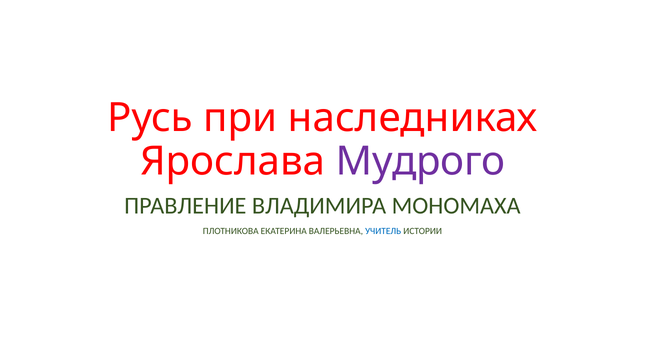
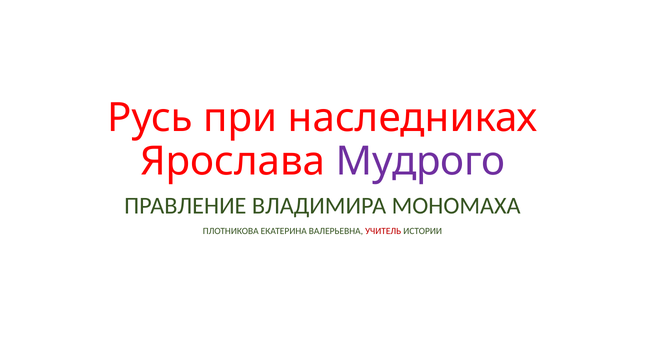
УЧИТЕЛЬ colour: blue -> red
